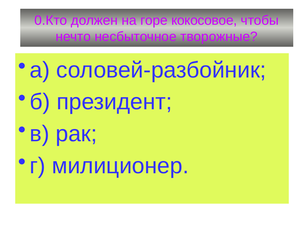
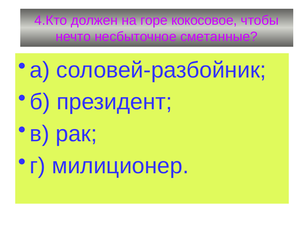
0.Кто: 0.Кто -> 4.Кто
творожные: творожные -> сметанные
